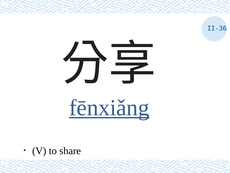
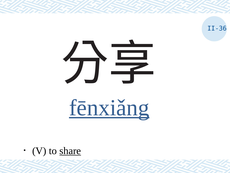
share underline: none -> present
